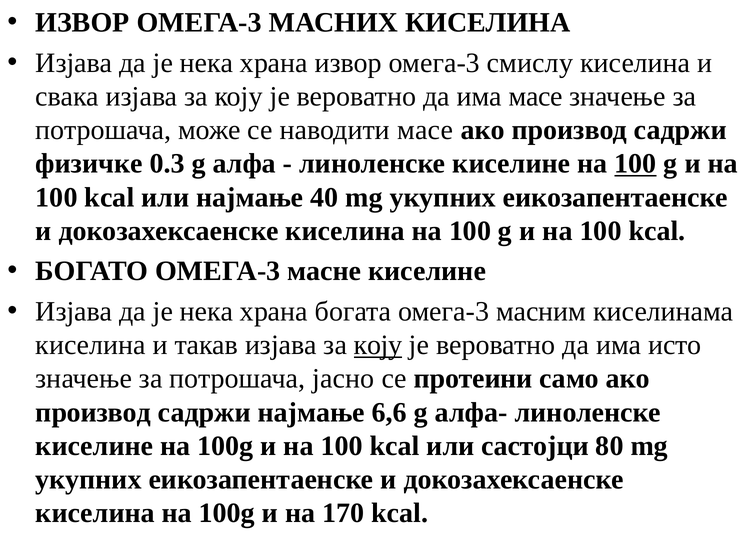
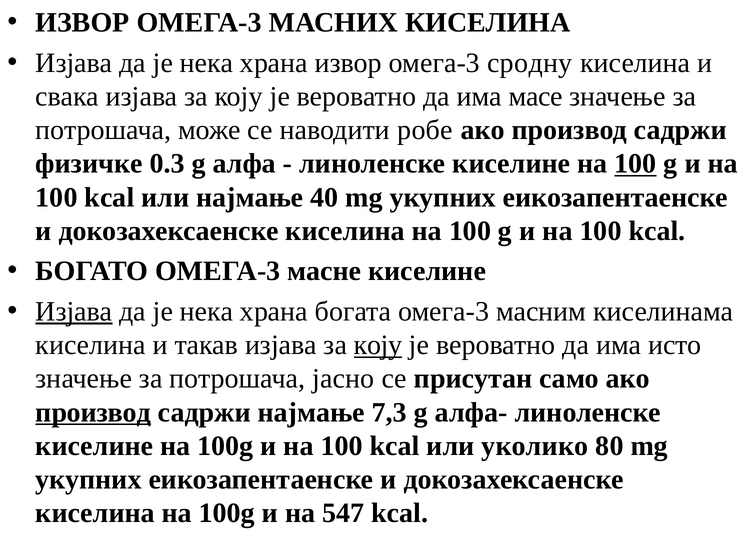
смислу: смислу -> сродну
наводити масе: масе -> робе
Изјава at (74, 312) underline: none -> present
протеини: протеини -> присутaн
производ at (93, 413) underline: none -> present
6,6: 6,6 -> 7,3
састојци: састојци -> уколико
170: 170 -> 547
